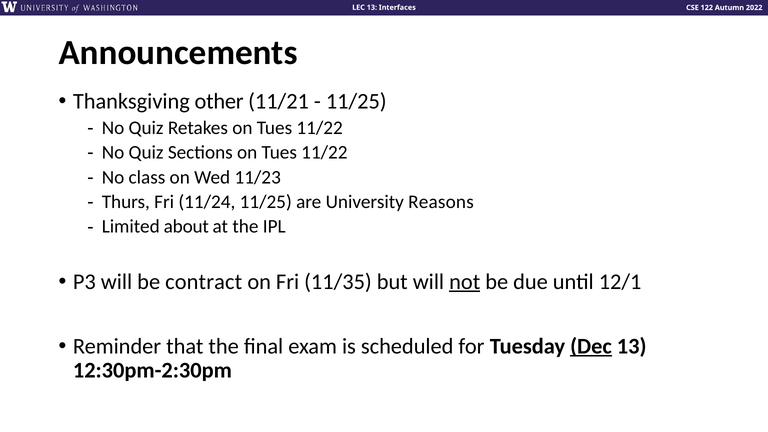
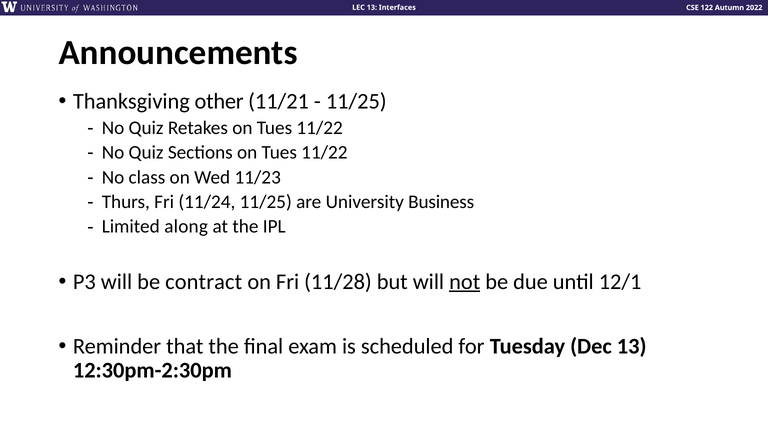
Reasons: Reasons -> Business
about: about -> along
11/35: 11/35 -> 11/28
Dec underline: present -> none
